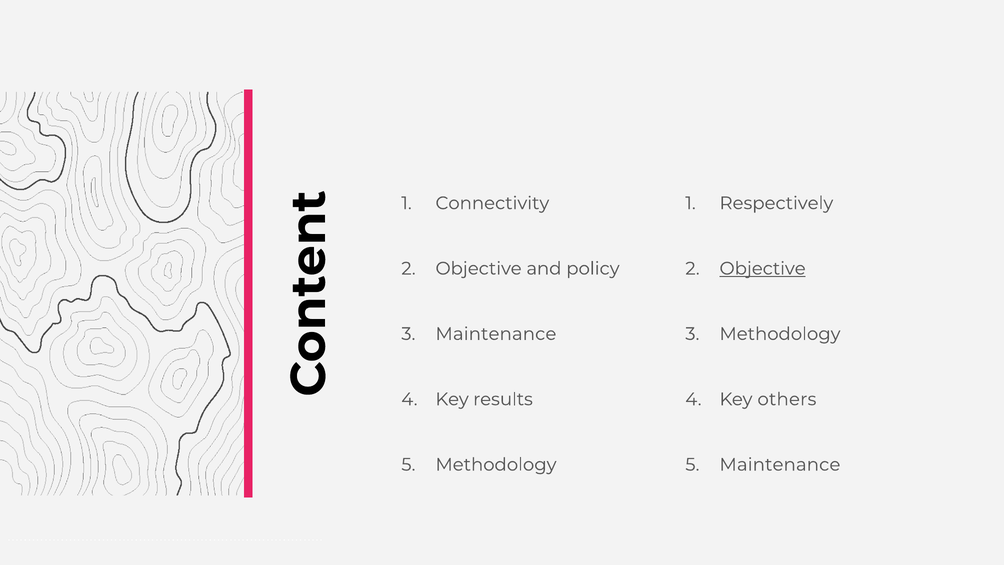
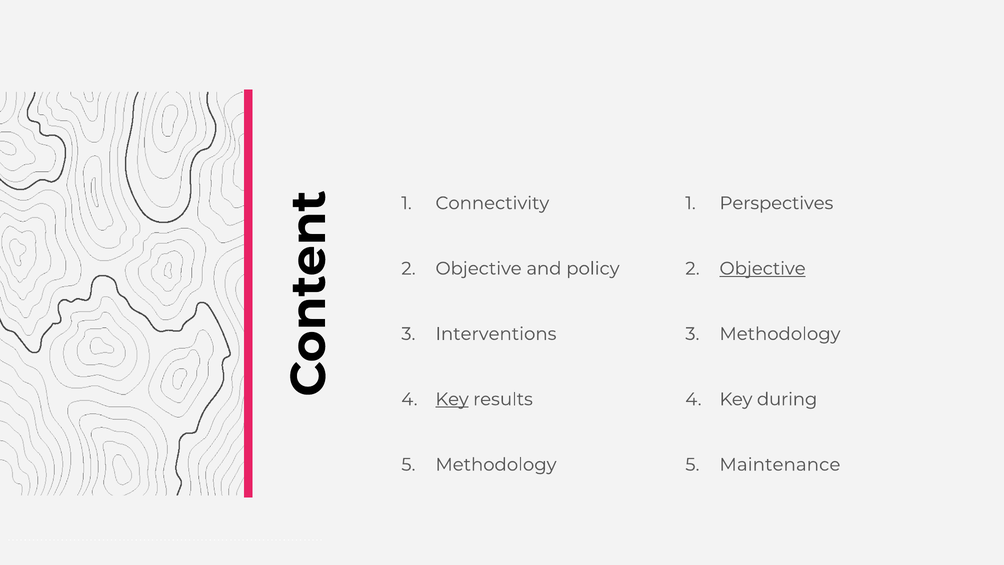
Respectively: Respectively -> Perspectives
Maintenance at (496, 334): Maintenance -> Interventions
Key at (452, 399) underline: none -> present
others: others -> during
